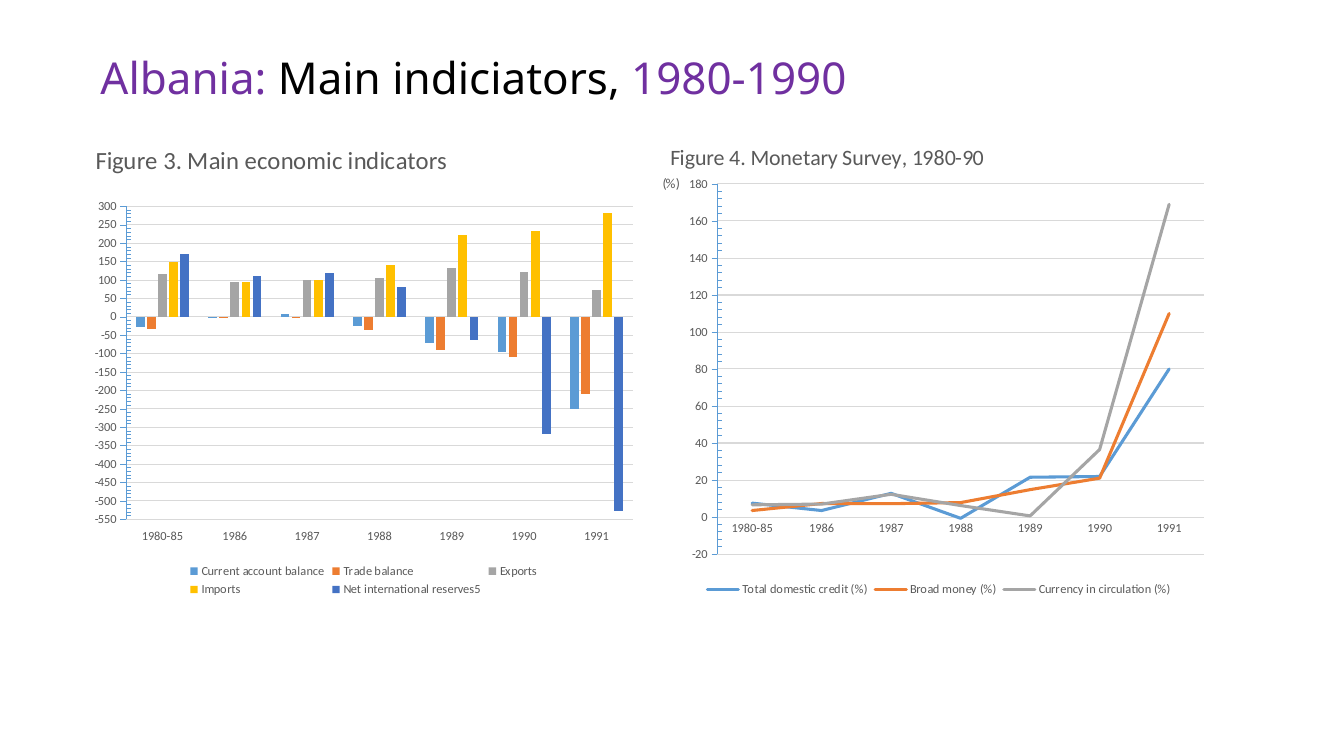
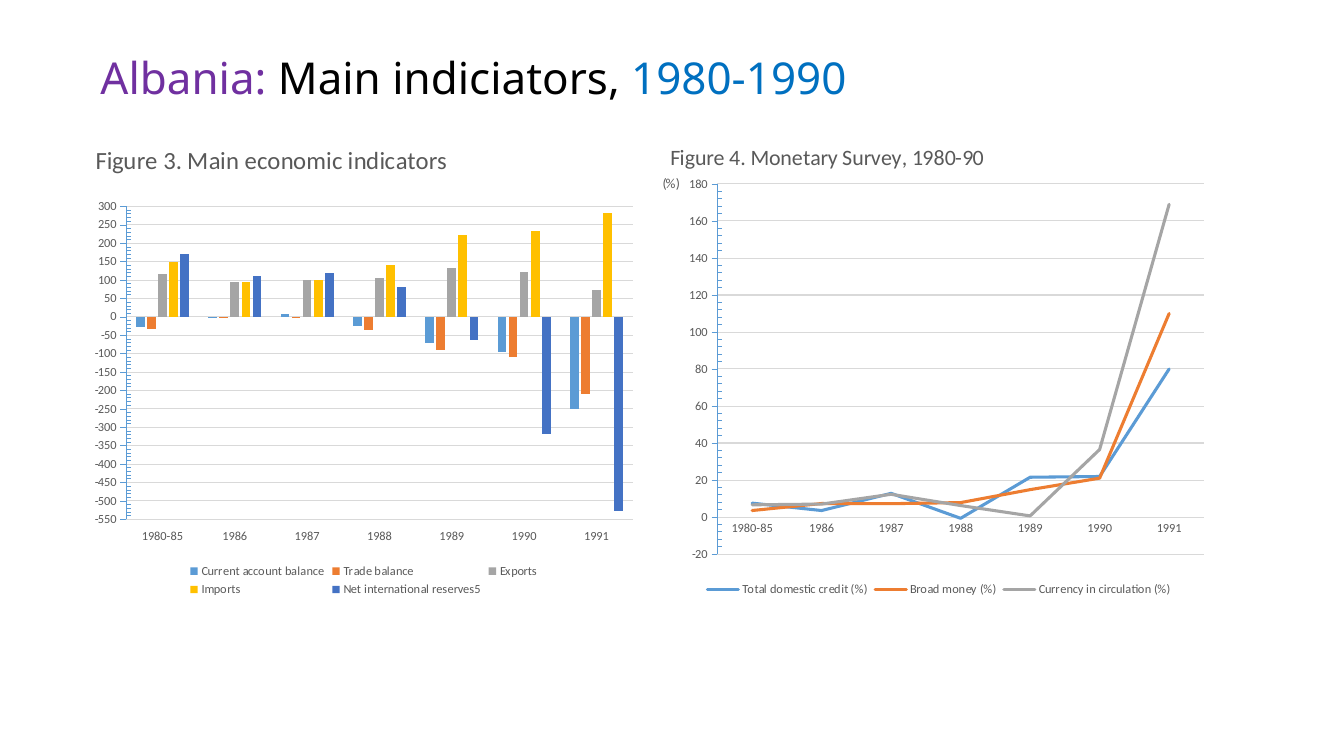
1980-1990 colour: purple -> blue
